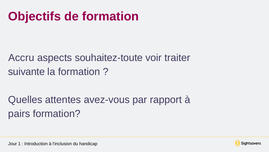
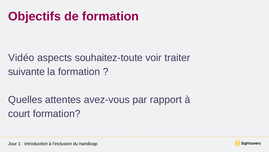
Accru: Accru -> Vidéo
pairs: pairs -> court
